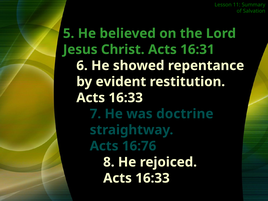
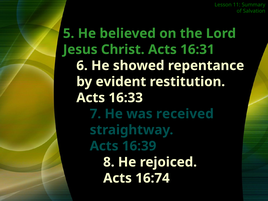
doctrine: doctrine -> received
16:76: 16:76 -> 16:39
16:33 at (153, 178): 16:33 -> 16:74
